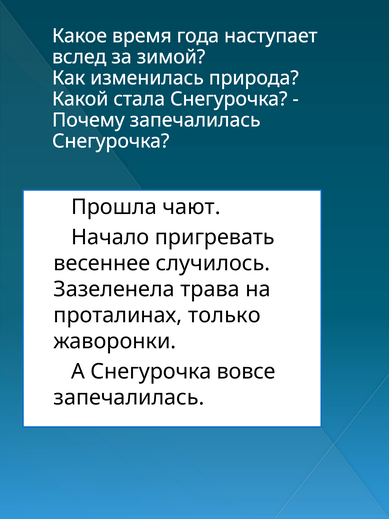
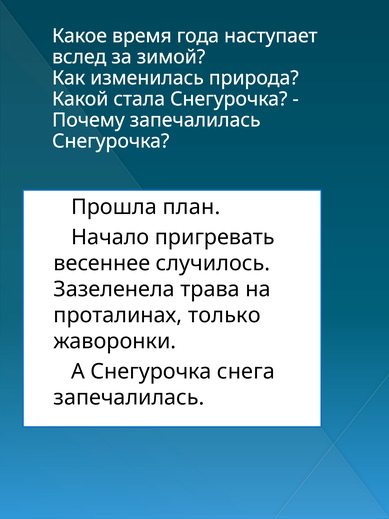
чают: чают -> план
вовсе: вовсе -> снега
